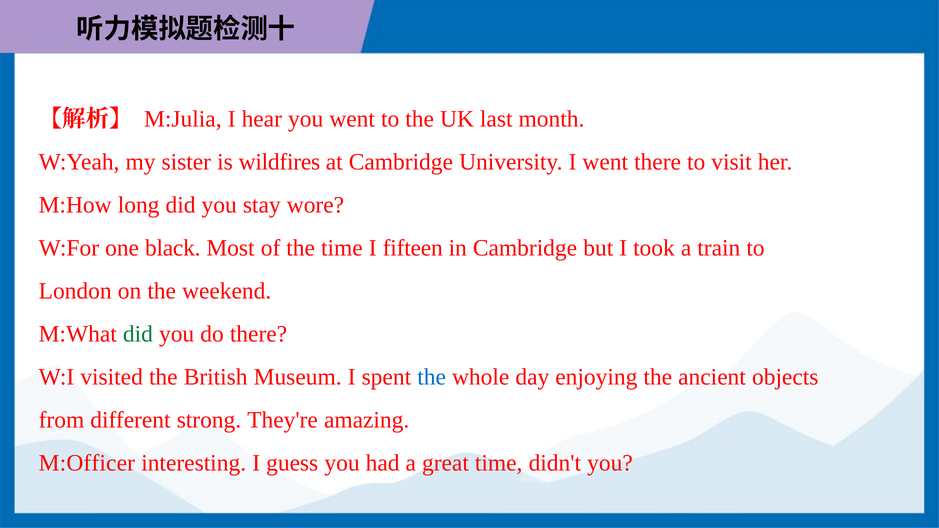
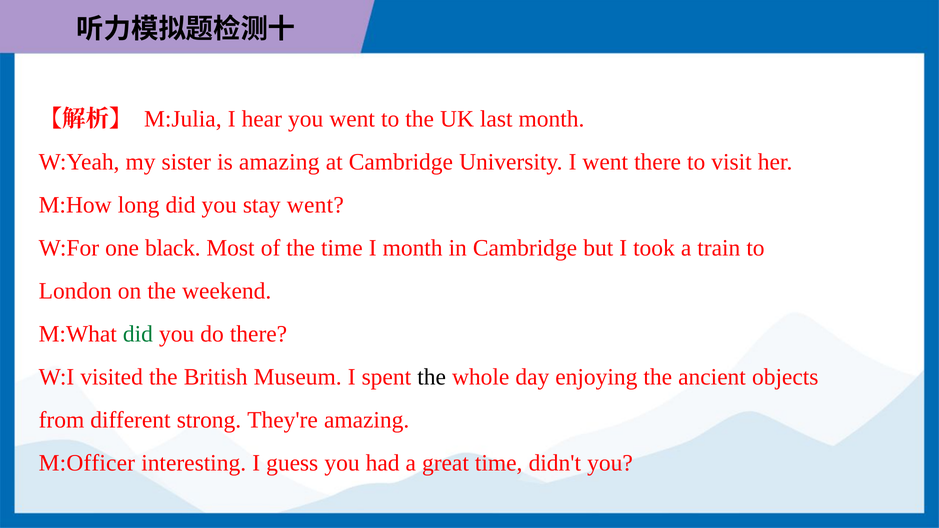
is wildfires: wildfires -> amazing
stay wore: wore -> went
I fifteen: fifteen -> month
the at (432, 377) colour: blue -> black
